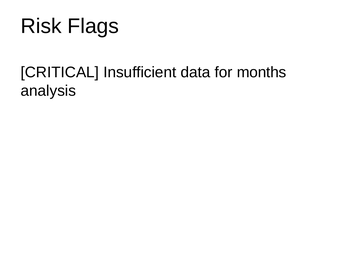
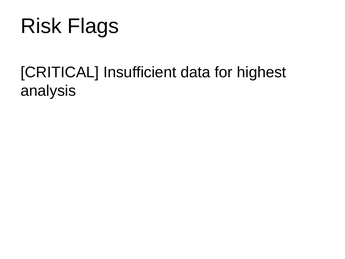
months: months -> highest
